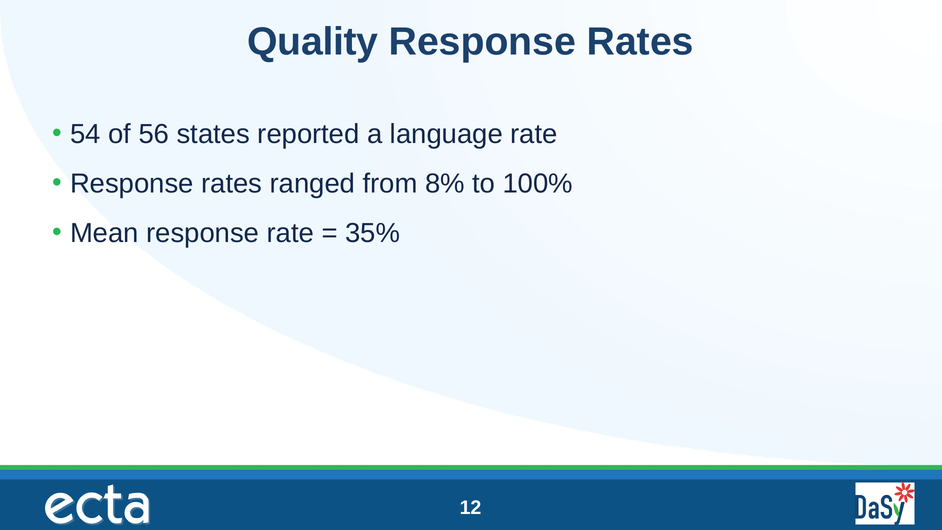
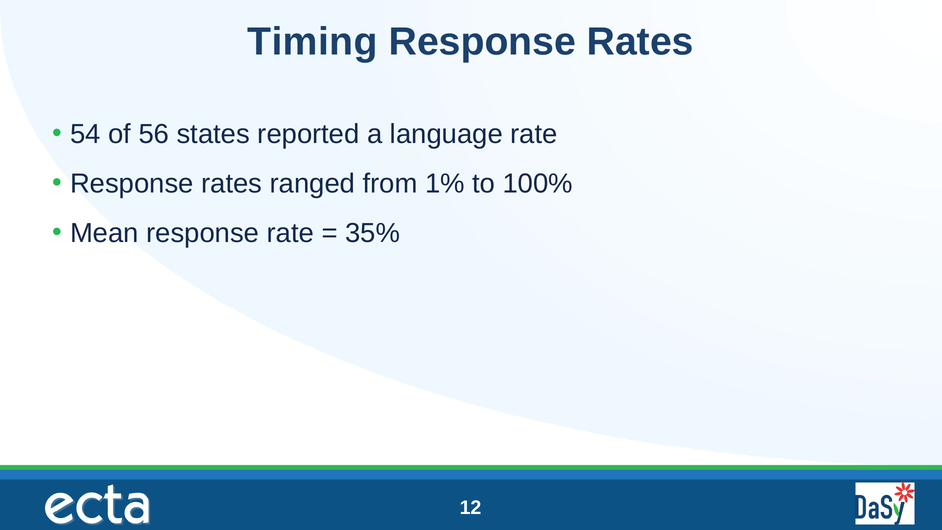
Quality: Quality -> Timing
8%: 8% -> 1%
